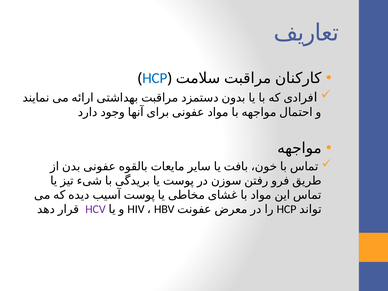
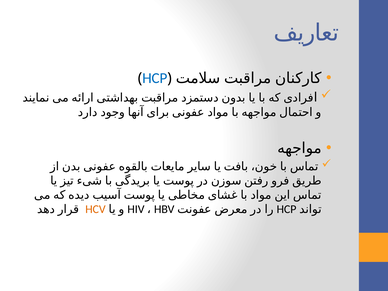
HCV colour: purple -> orange
